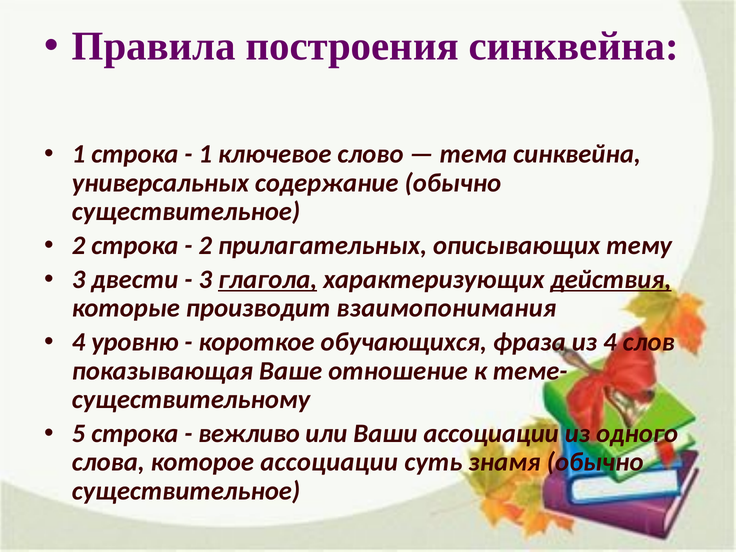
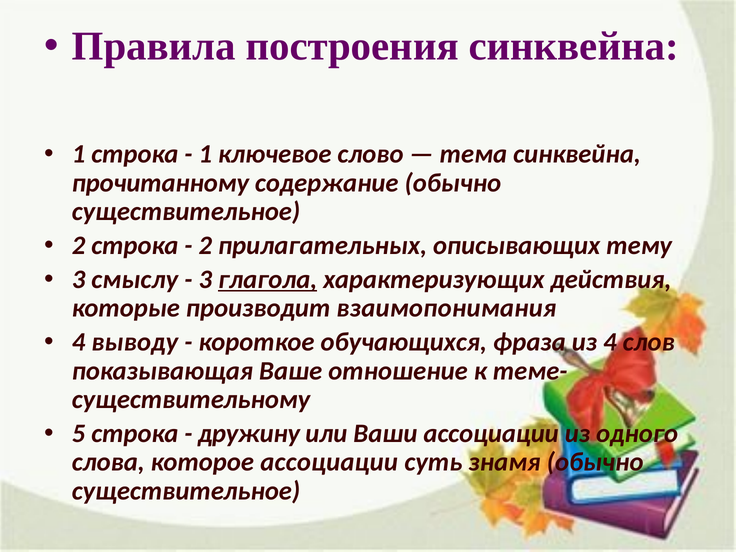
универсальных: универсальных -> прочитанному
двести: двести -> смыслу
действия underline: present -> none
уровню: уровню -> выводу
вежливо: вежливо -> дружину
